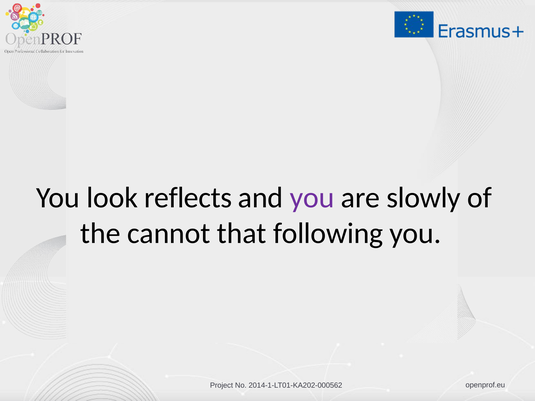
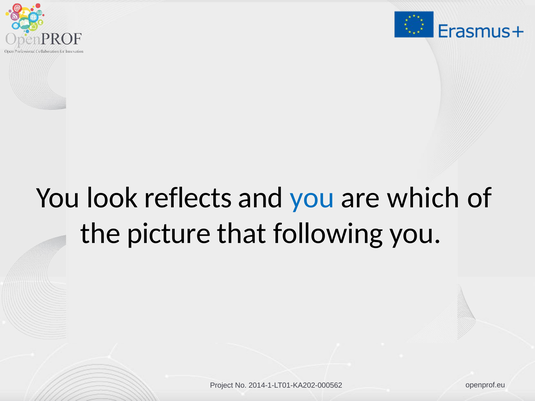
you at (312, 198) colour: purple -> blue
slowly: slowly -> which
cannot: cannot -> picture
